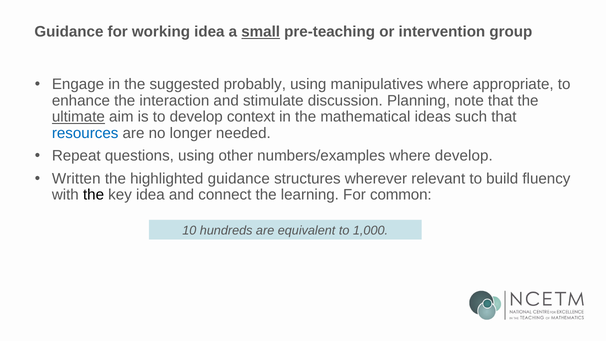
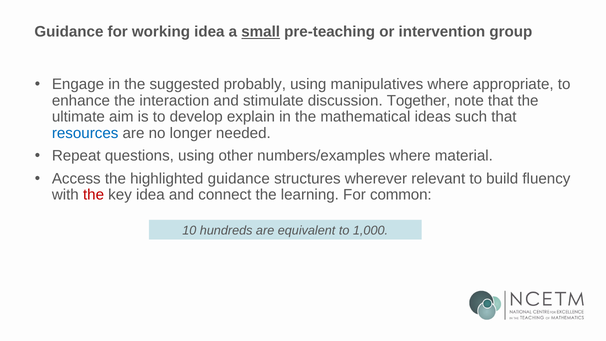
Planning: Planning -> Together
ultimate underline: present -> none
context: context -> explain
where develop: develop -> material
Written: Written -> Access
the at (94, 195) colour: black -> red
